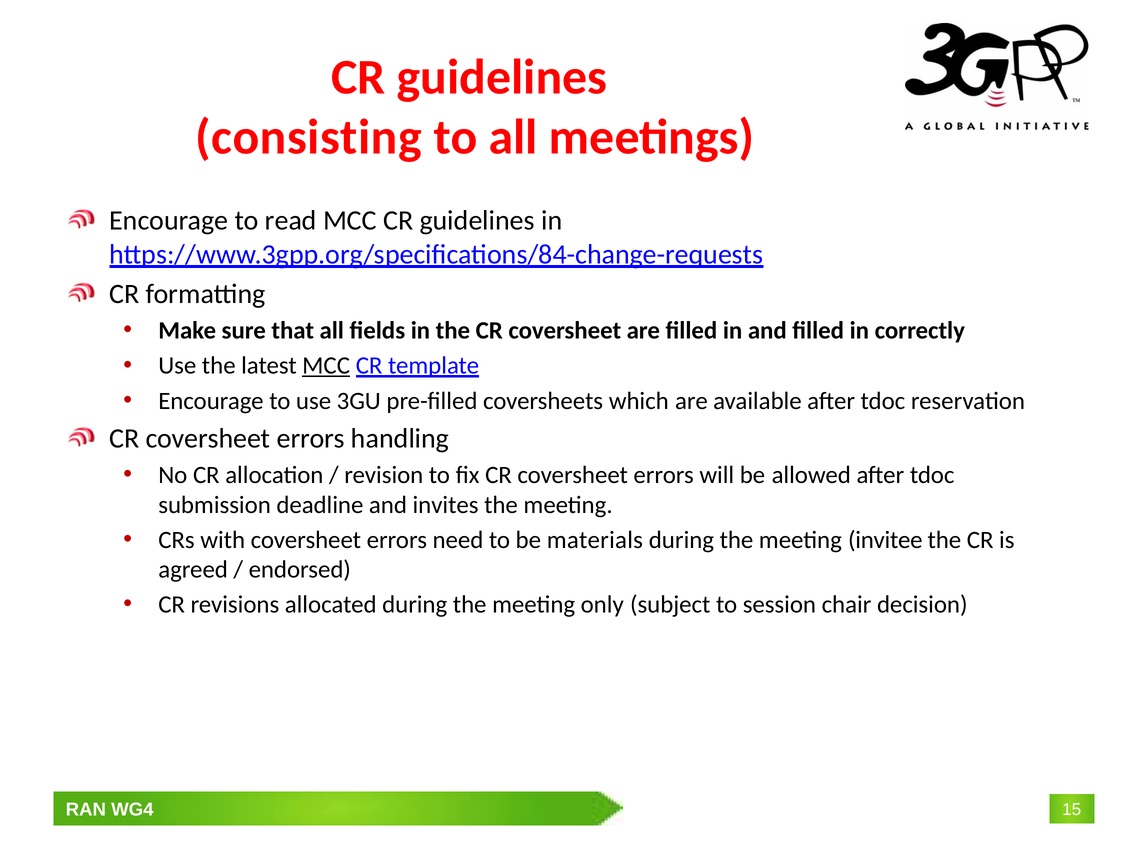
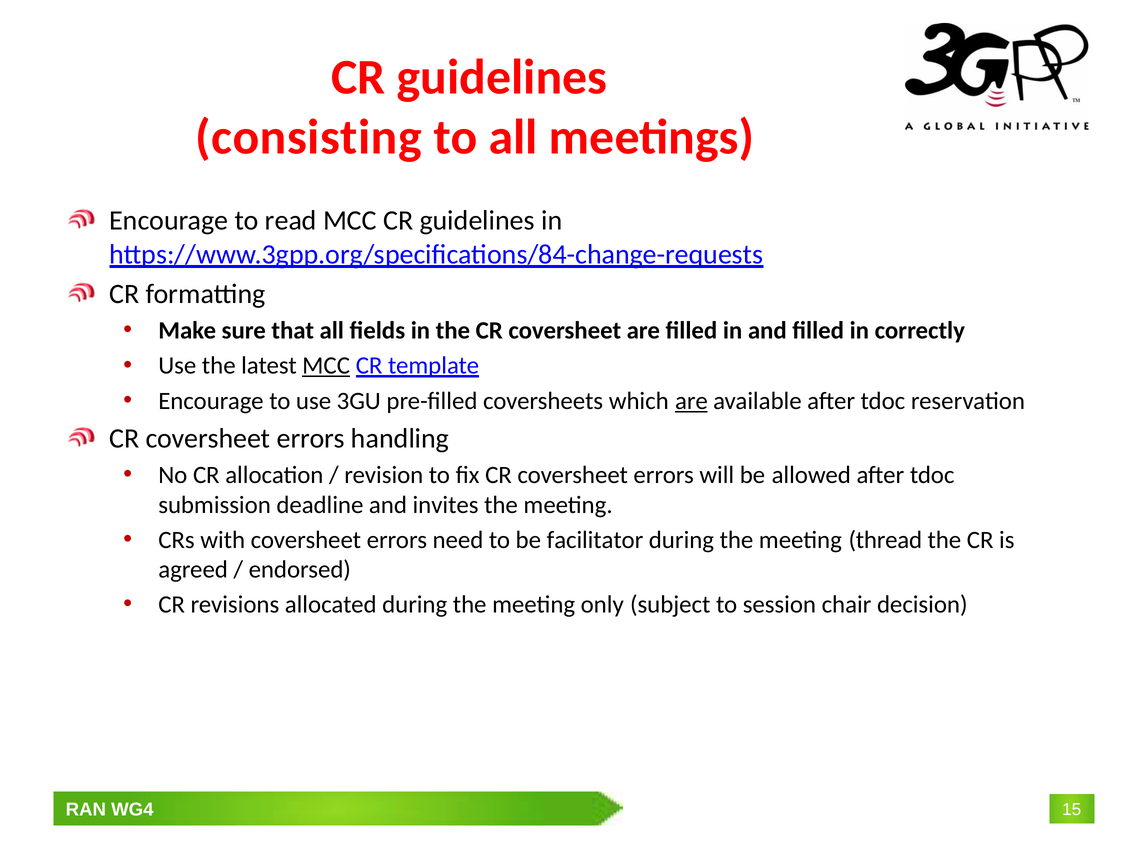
are at (691, 401) underline: none -> present
materials: materials -> facilitator
invitee: invitee -> thread
